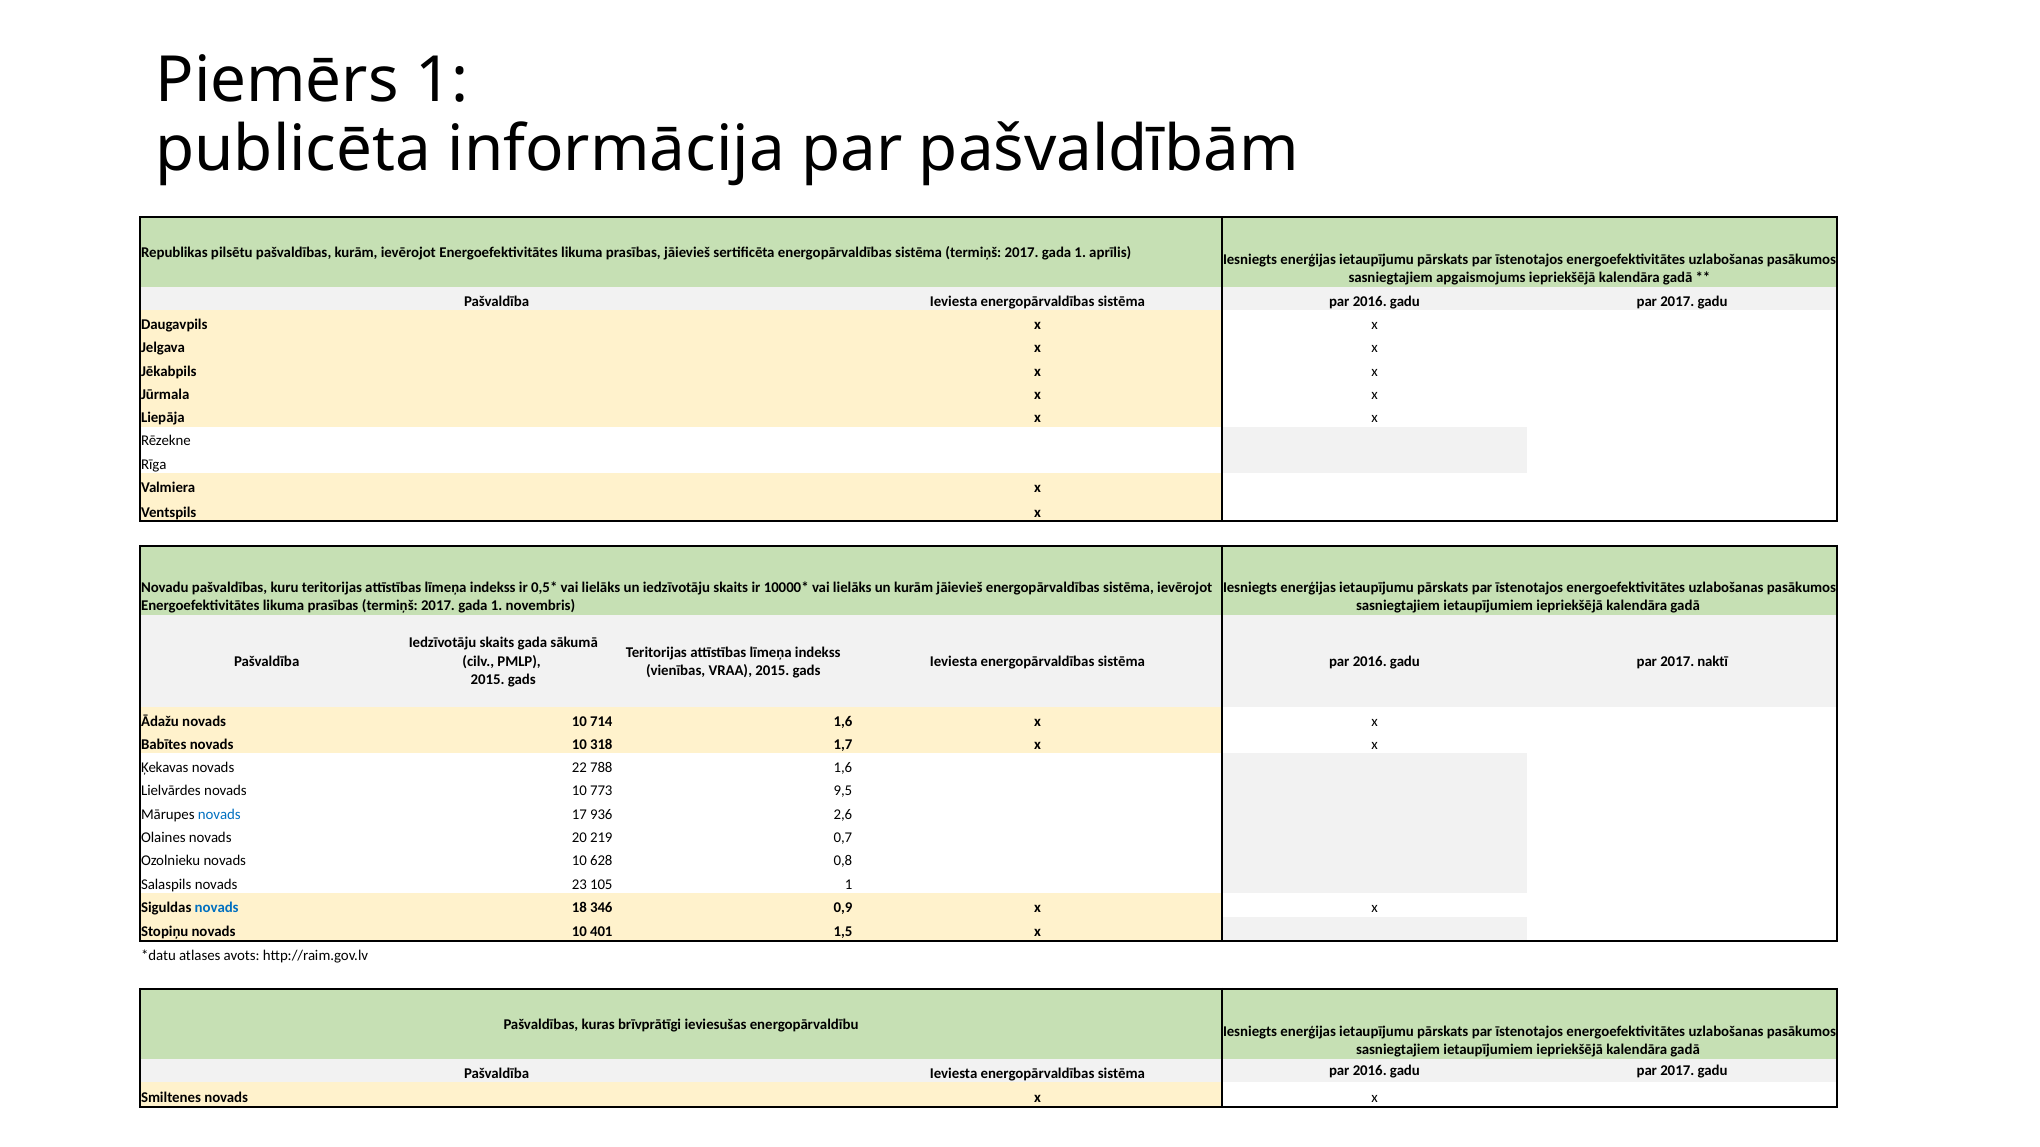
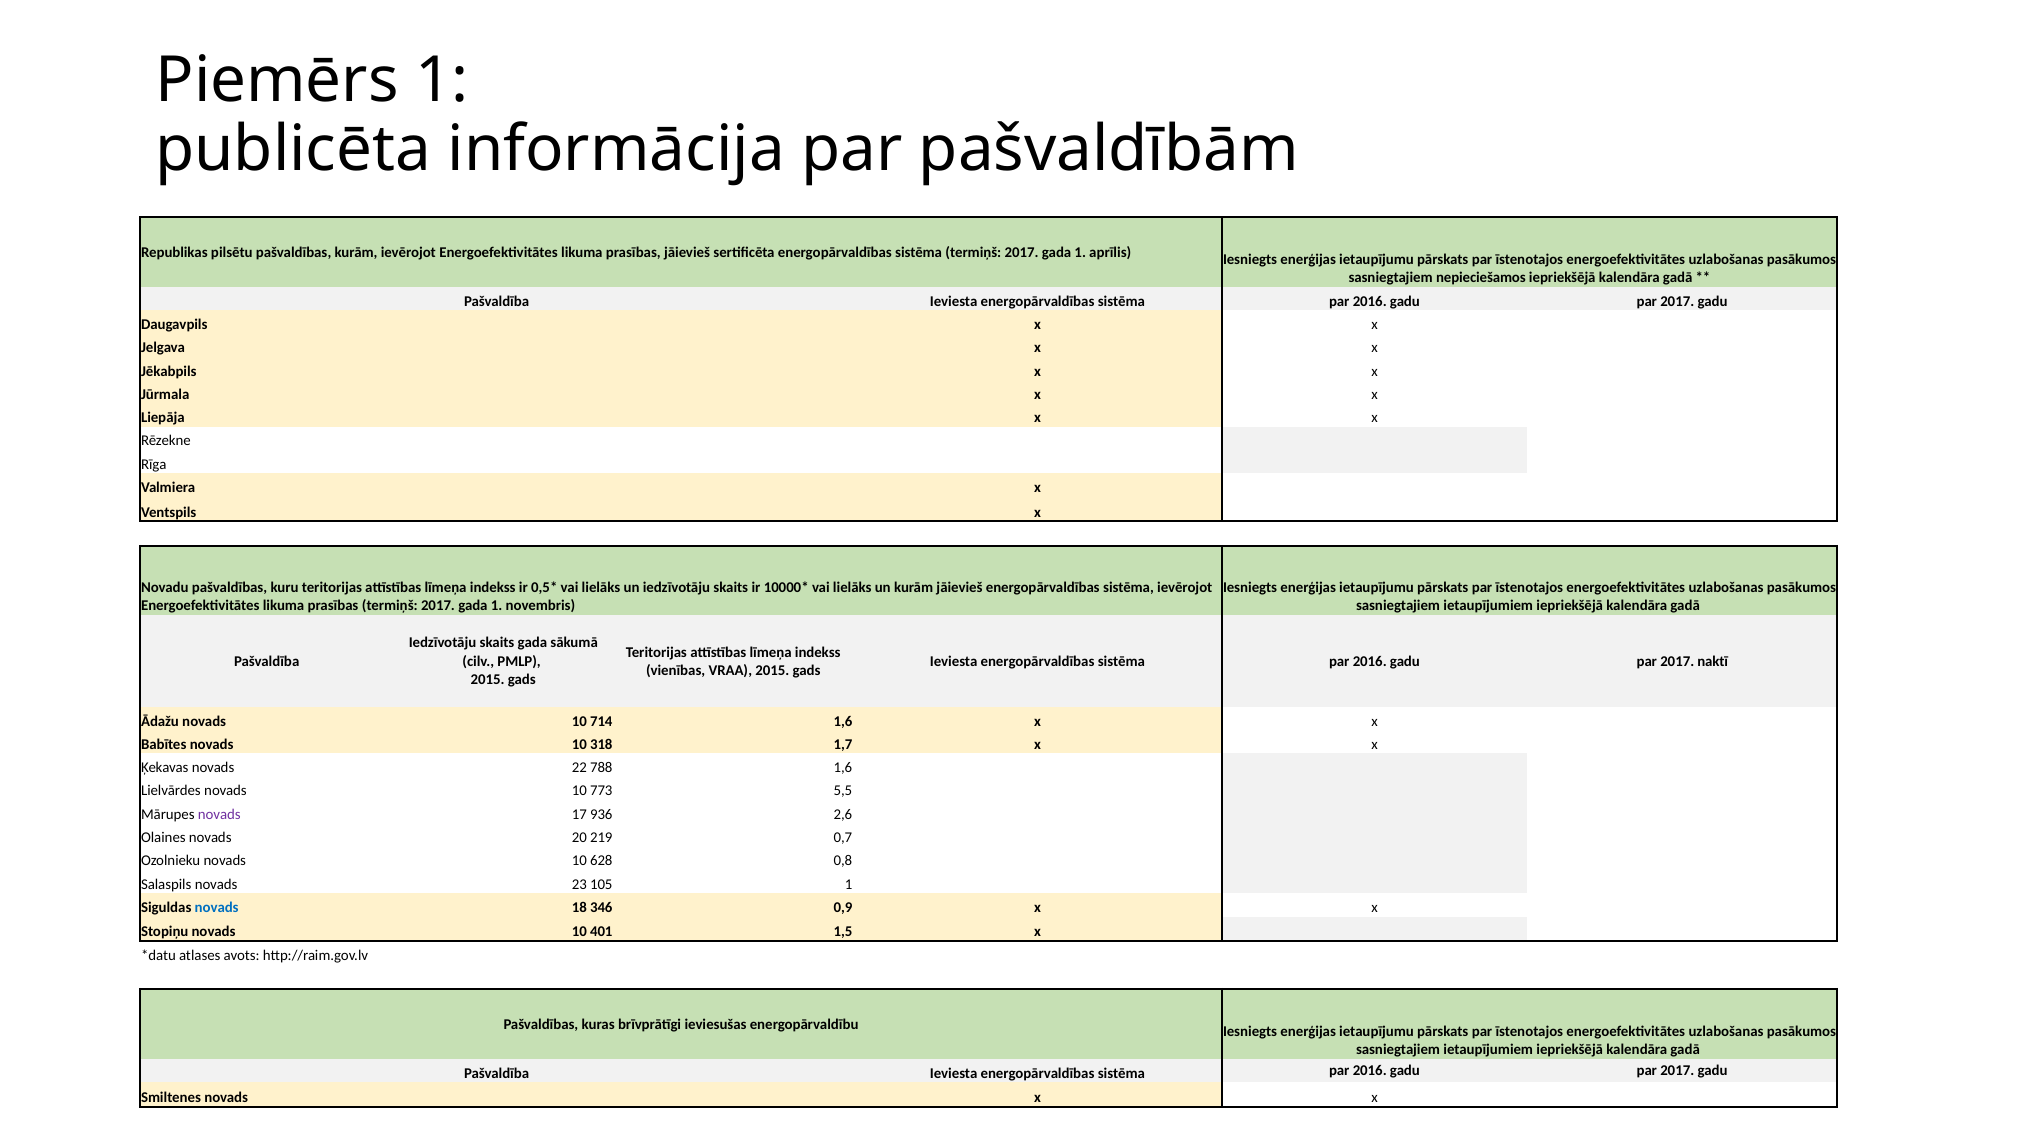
apgaismojums: apgaismojums -> nepieciešamos
9,5: 9,5 -> 5,5
novads at (219, 815) colour: blue -> purple
